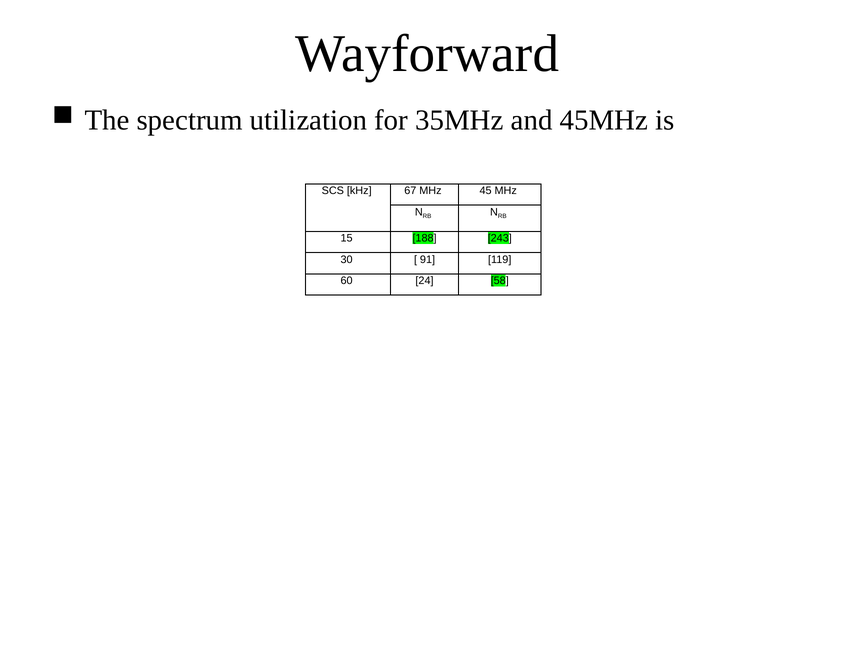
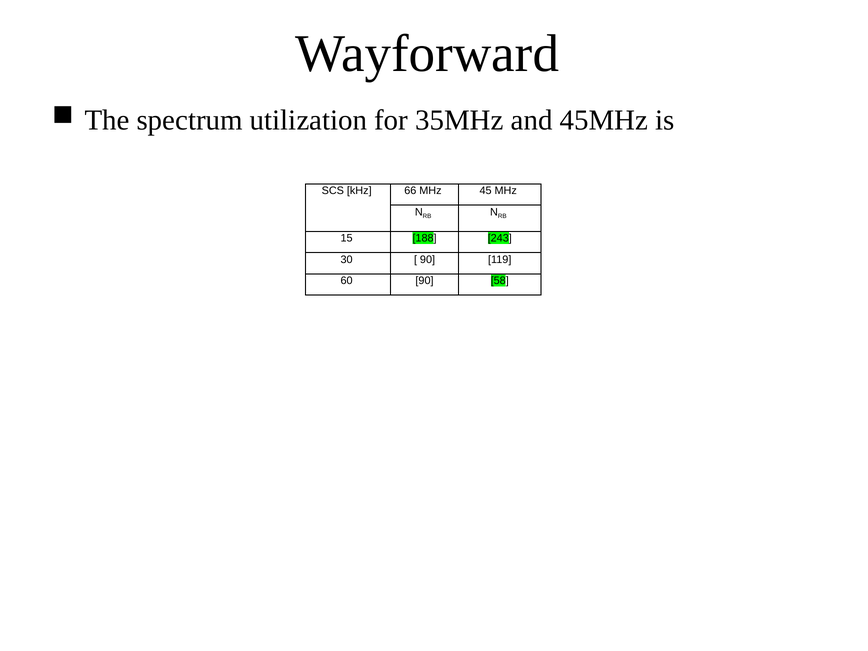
67: 67 -> 66
91 at (428, 260): 91 -> 90
60 24: 24 -> 90
